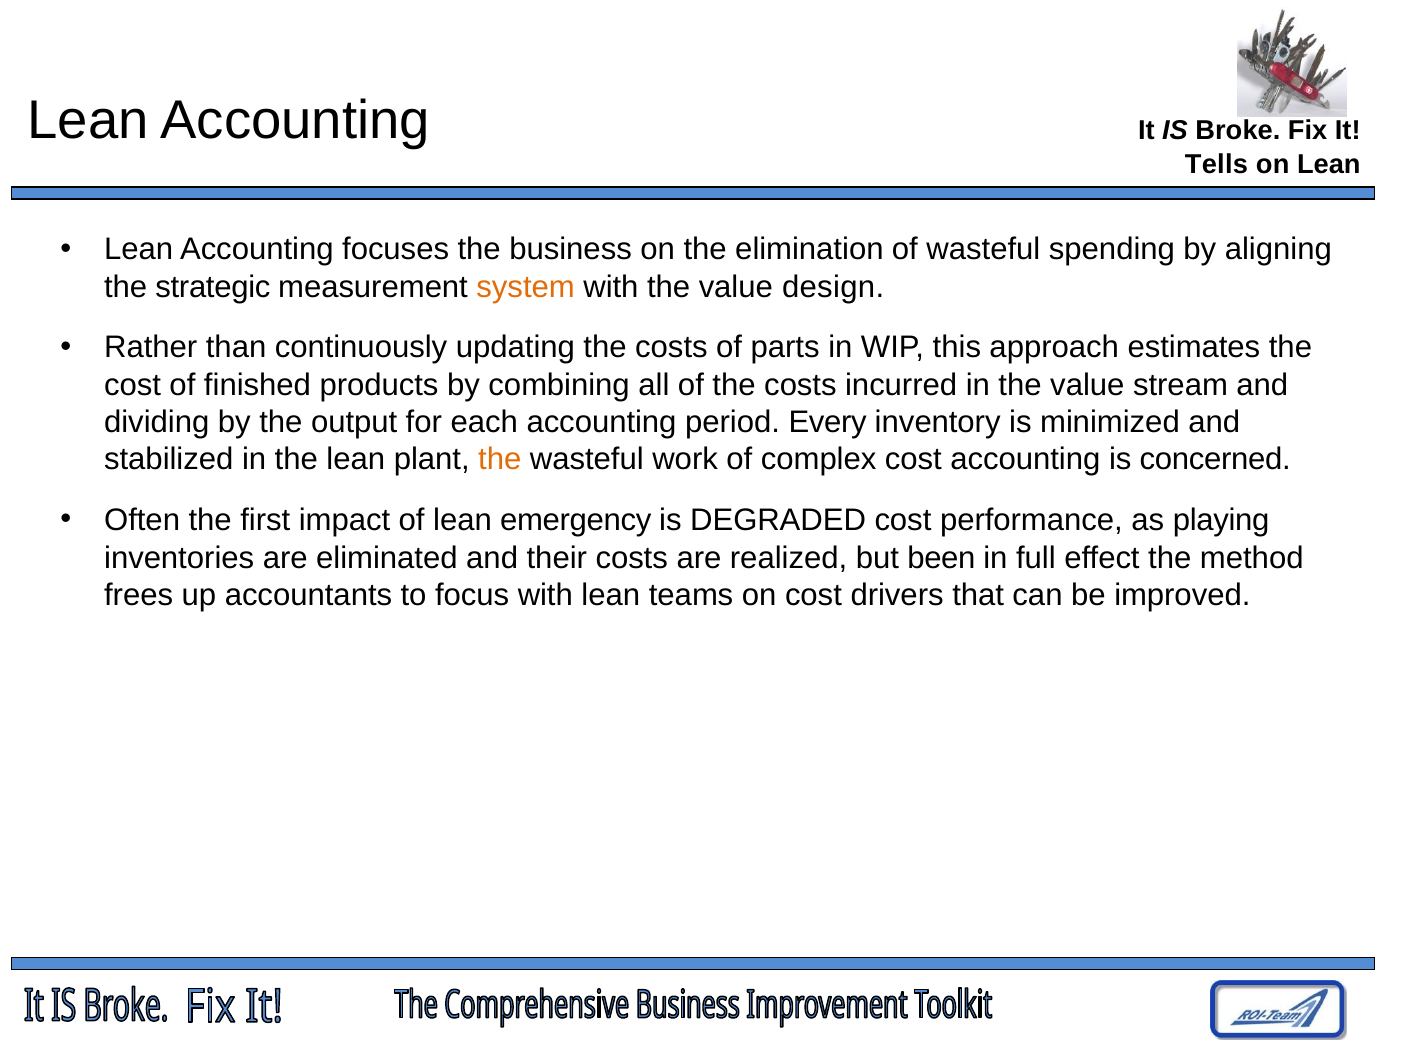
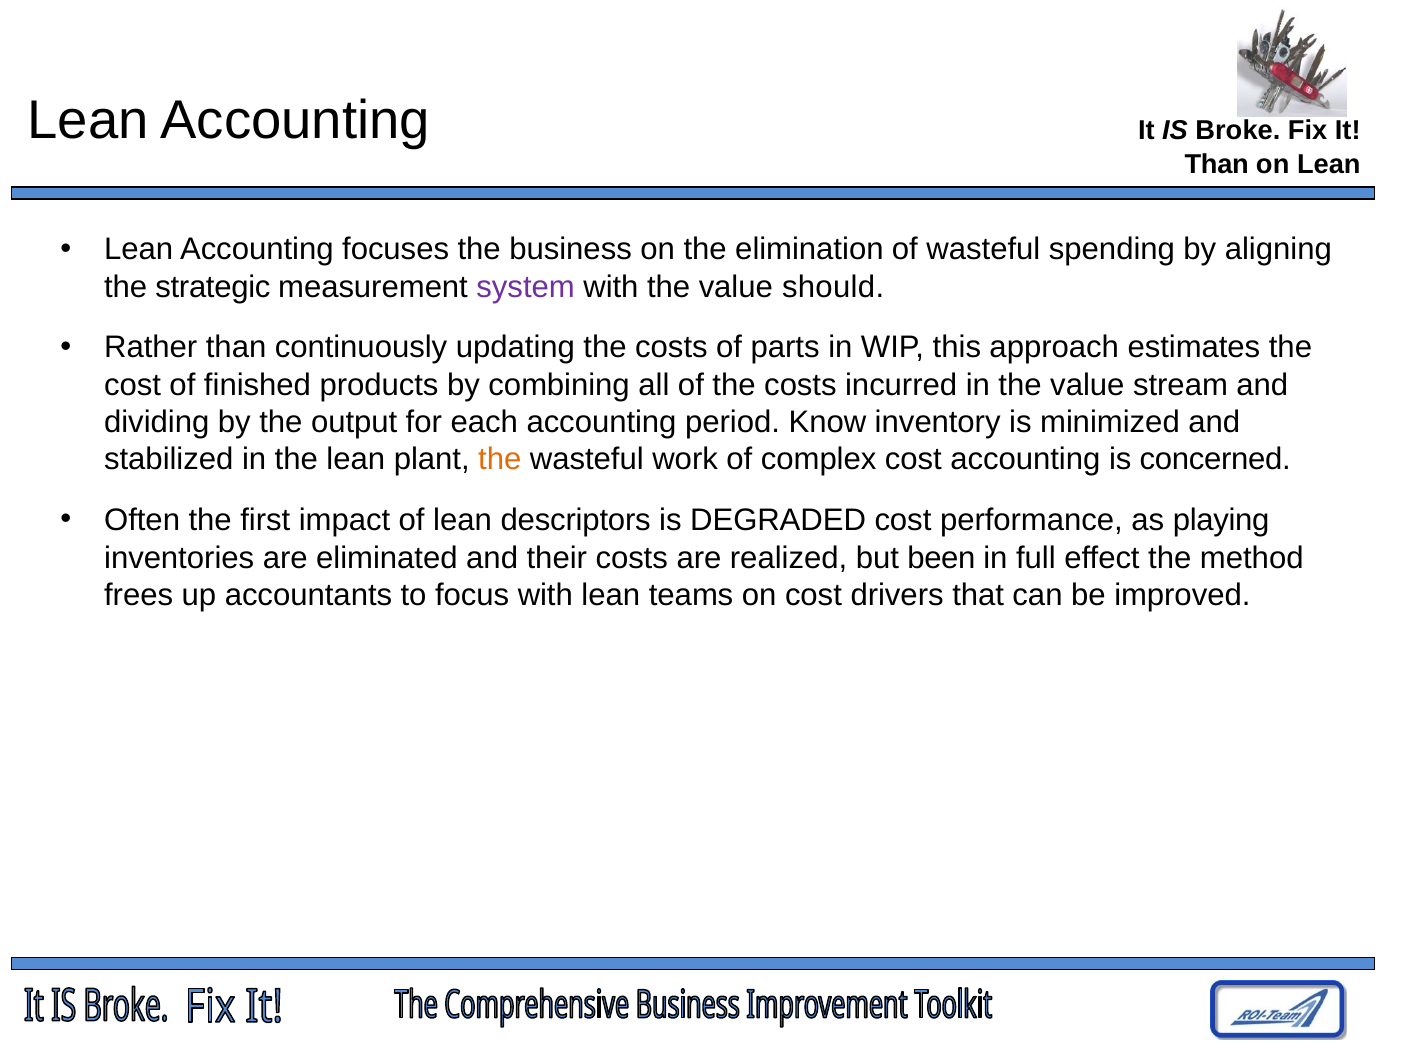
Tells at (1216, 165): Tells -> Than
system colour: orange -> purple
design: design -> should
Every: Every -> Know
emergency: emergency -> descriptors
